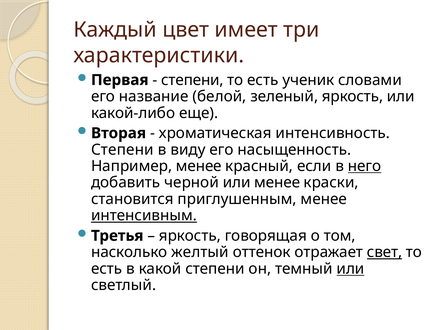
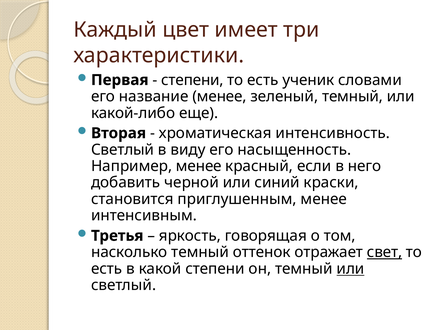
название белой: белой -> менее
зеленый яркость: яркость -> темный
Степени at (122, 150): Степени -> Светлый
него underline: present -> none
или менее: менее -> синий
интенсивным underline: present -> none
насколько желтый: желтый -> темный
